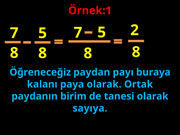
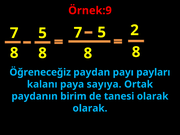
Örnek:1: Örnek:1 -> Örnek:9
buraya: buraya -> payları
paya olarak: olarak -> sayıya
sayıya at (90, 108): sayıya -> olarak
